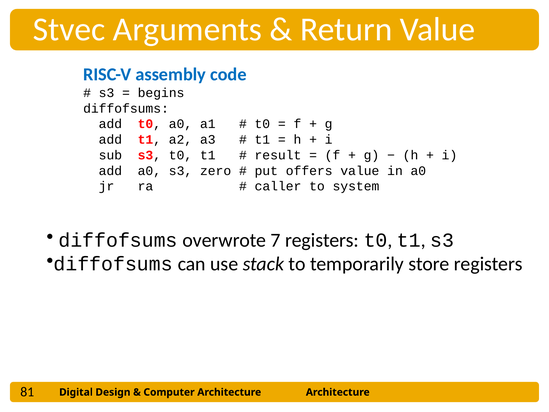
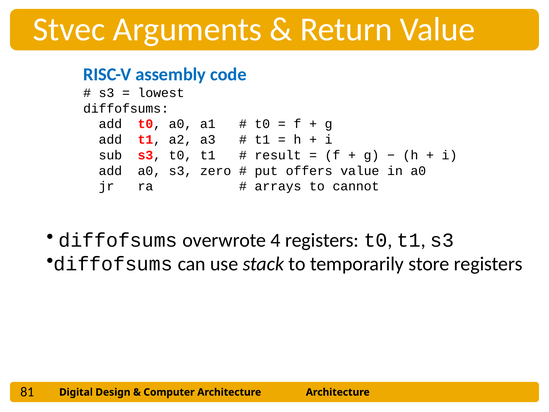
begins: begins -> lowest
caller: caller -> arrays
system: system -> cannot
7: 7 -> 4
